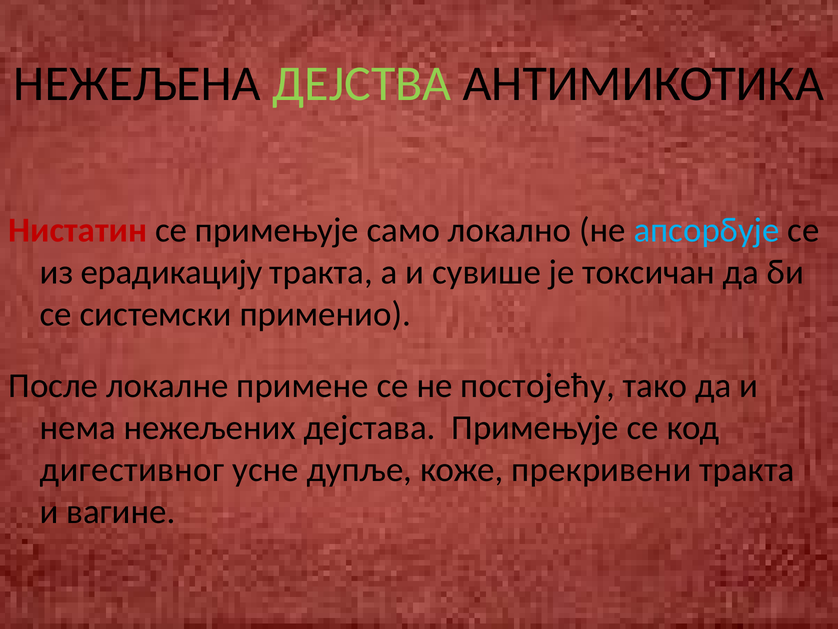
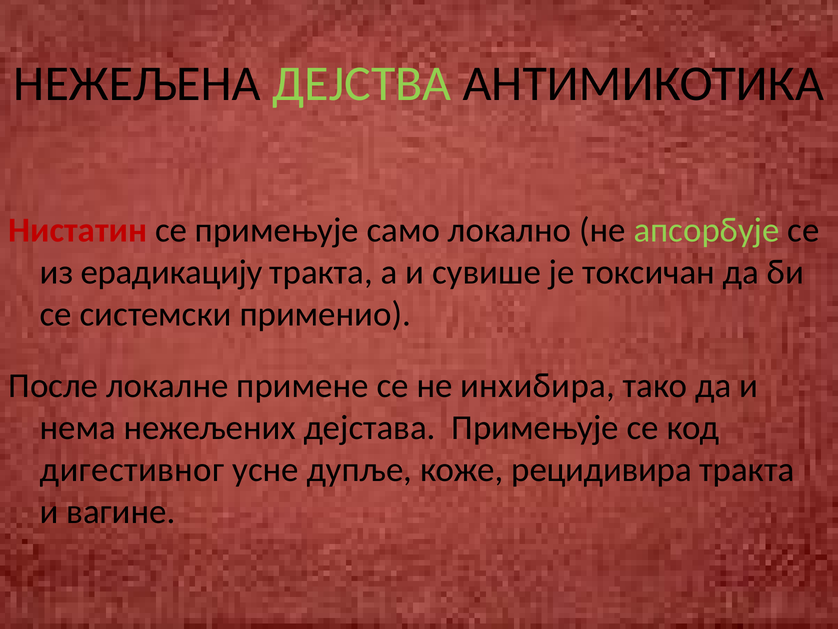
апсорбује colour: light blue -> light green
постојећу: постојећу -> инхибира
прекривени: прекривени -> рецидивира
